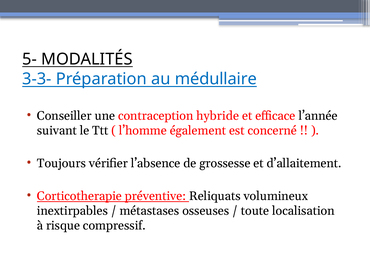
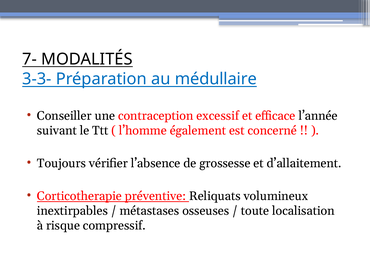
5-: 5- -> 7-
hybride: hybride -> excessif
